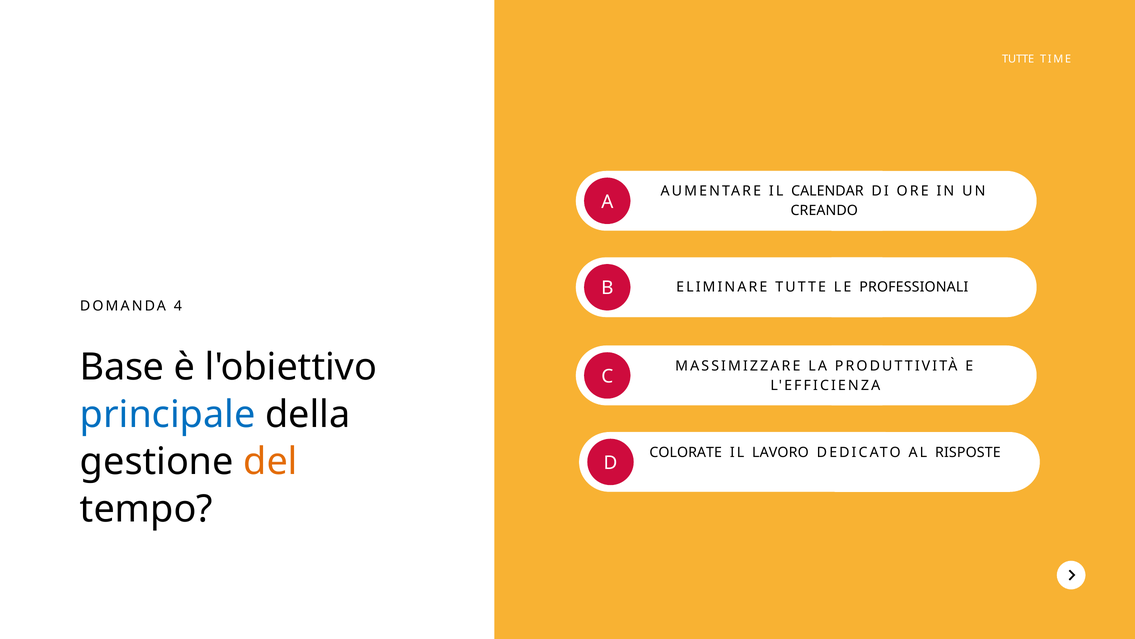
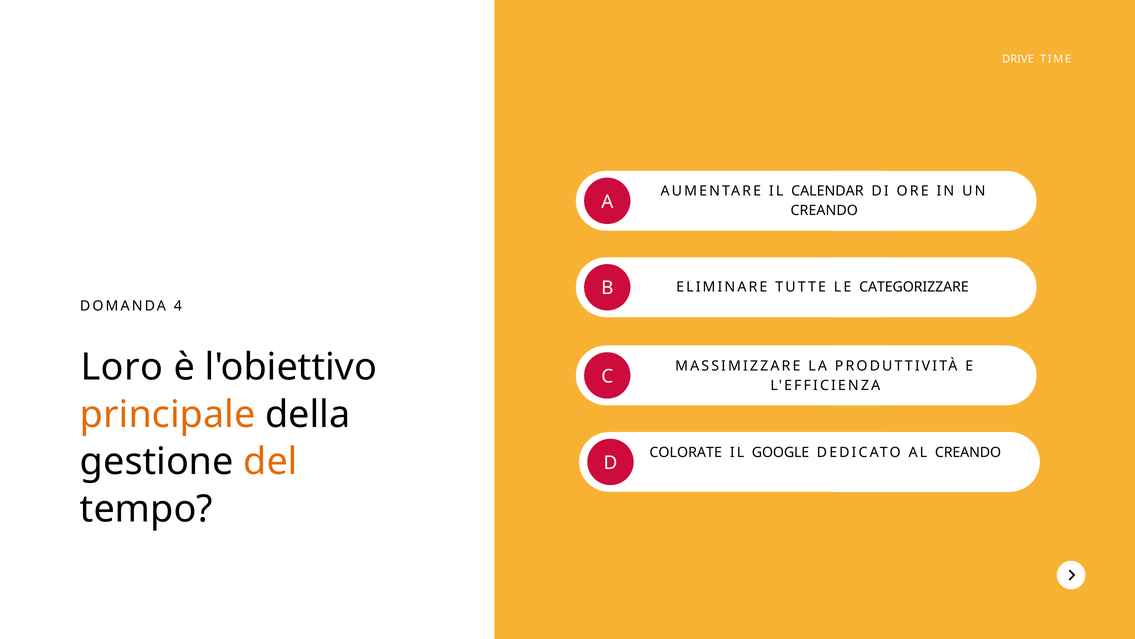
TUTTE at (1018, 59): TUTTE -> DRIVE
PROFESSIONALI: PROFESSIONALI -> CATEGORIZZARE
Base: Base -> Loro
principale colour: blue -> orange
LAVORO: LAVORO -> GOOGLE
AL RISPOSTE: RISPOSTE -> CREANDO
